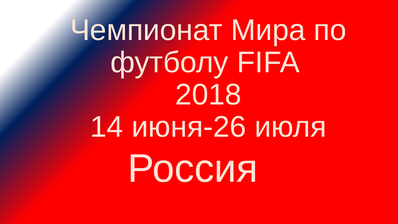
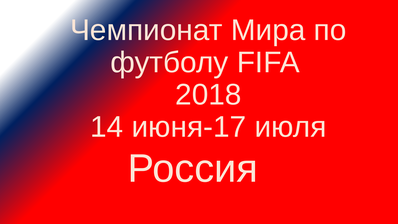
июня-26: июня-26 -> июня-17
